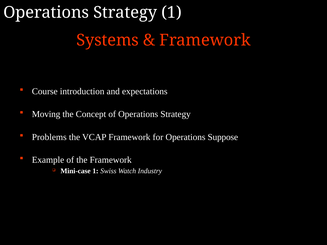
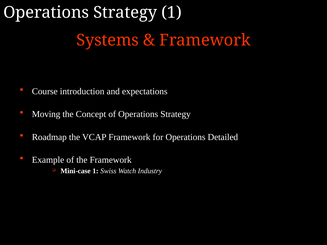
Problems: Problems -> Roadmap
Suppose: Suppose -> Detailed
